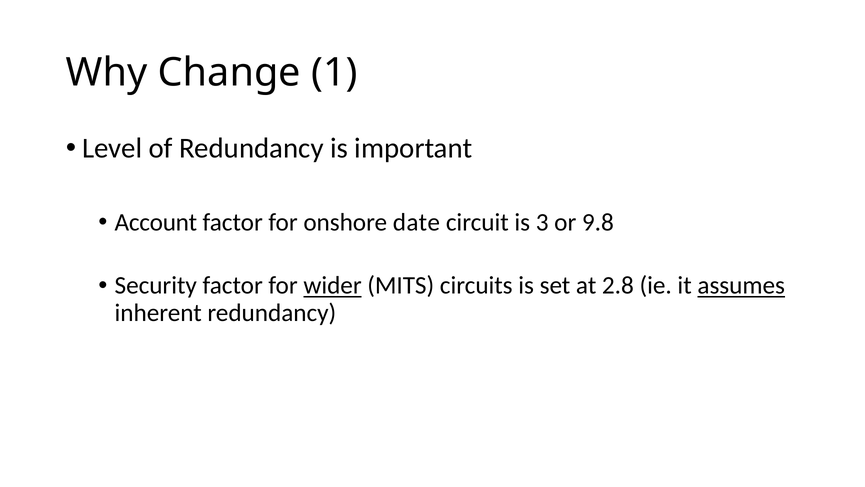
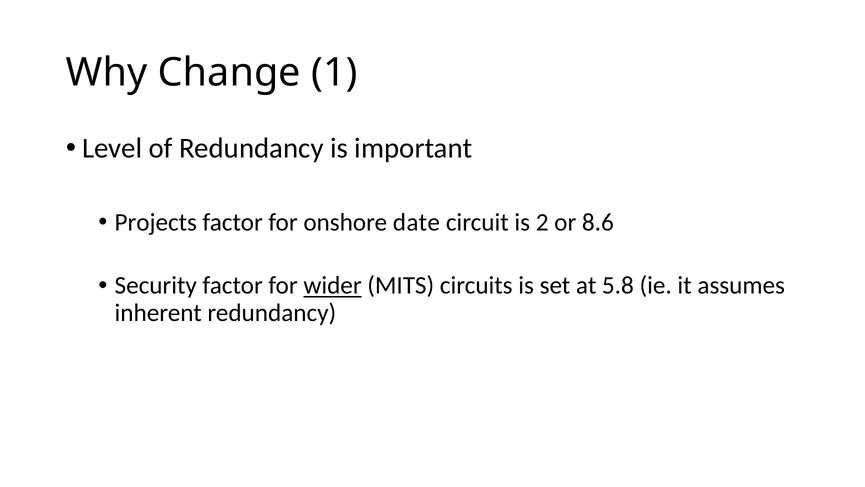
Account: Account -> Projects
3: 3 -> 2
9.8: 9.8 -> 8.6
2.8: 2.8 -> 5.8
assumes underline: present -> none
